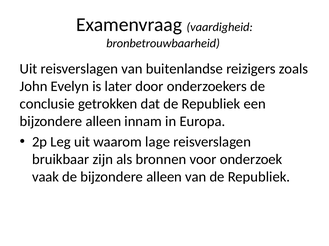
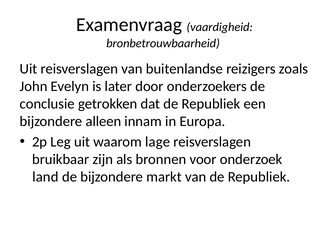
vaak: vaak -> land
de bijzondere alleen: alleen -> markt
